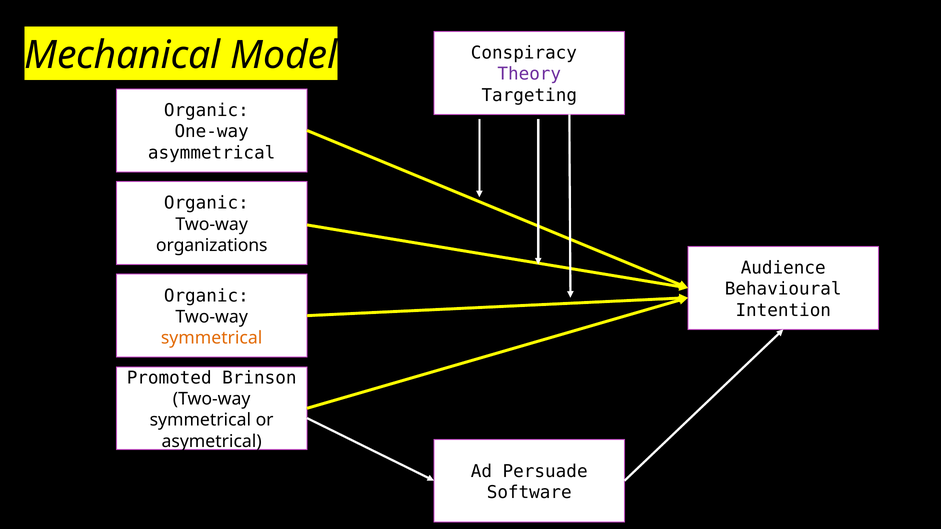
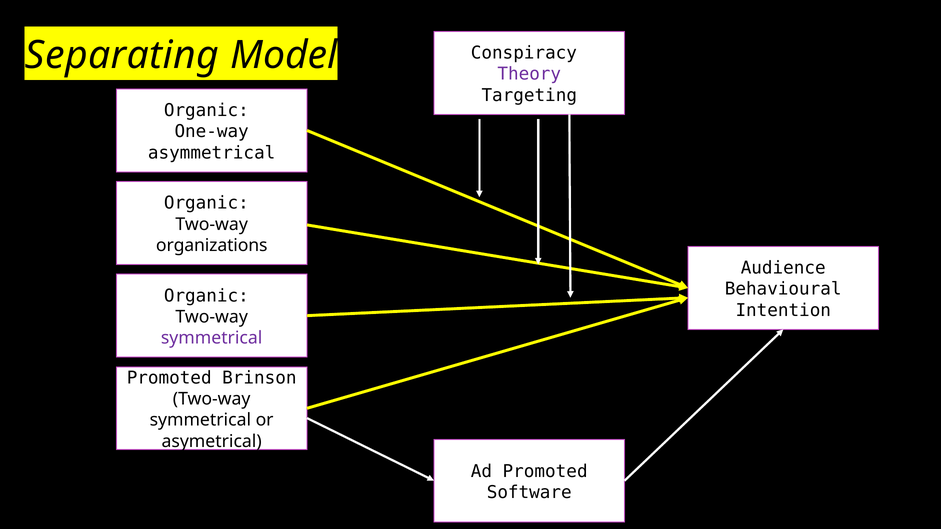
Mechanical: Mechanical -> Separating
symmetrical at (212, 338) colour: orange -> purple
Ad Persuade: Persuade -> Promoted
